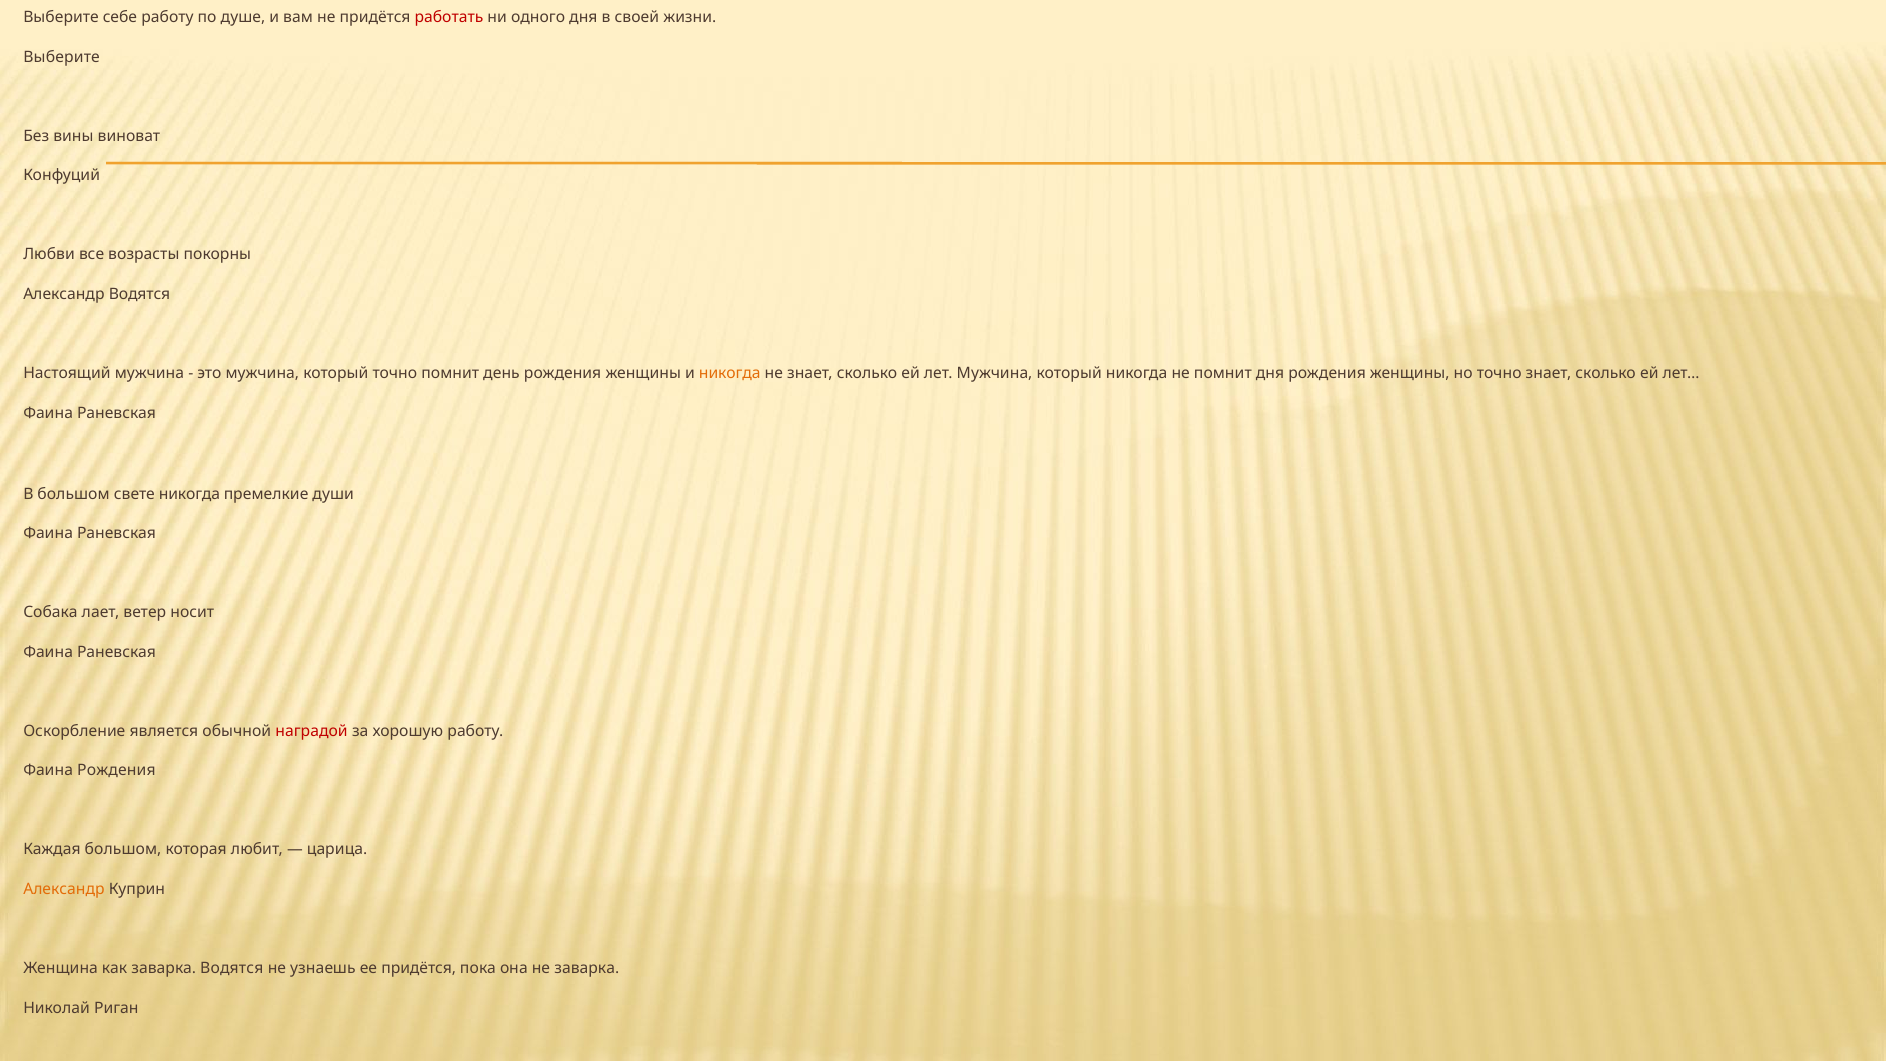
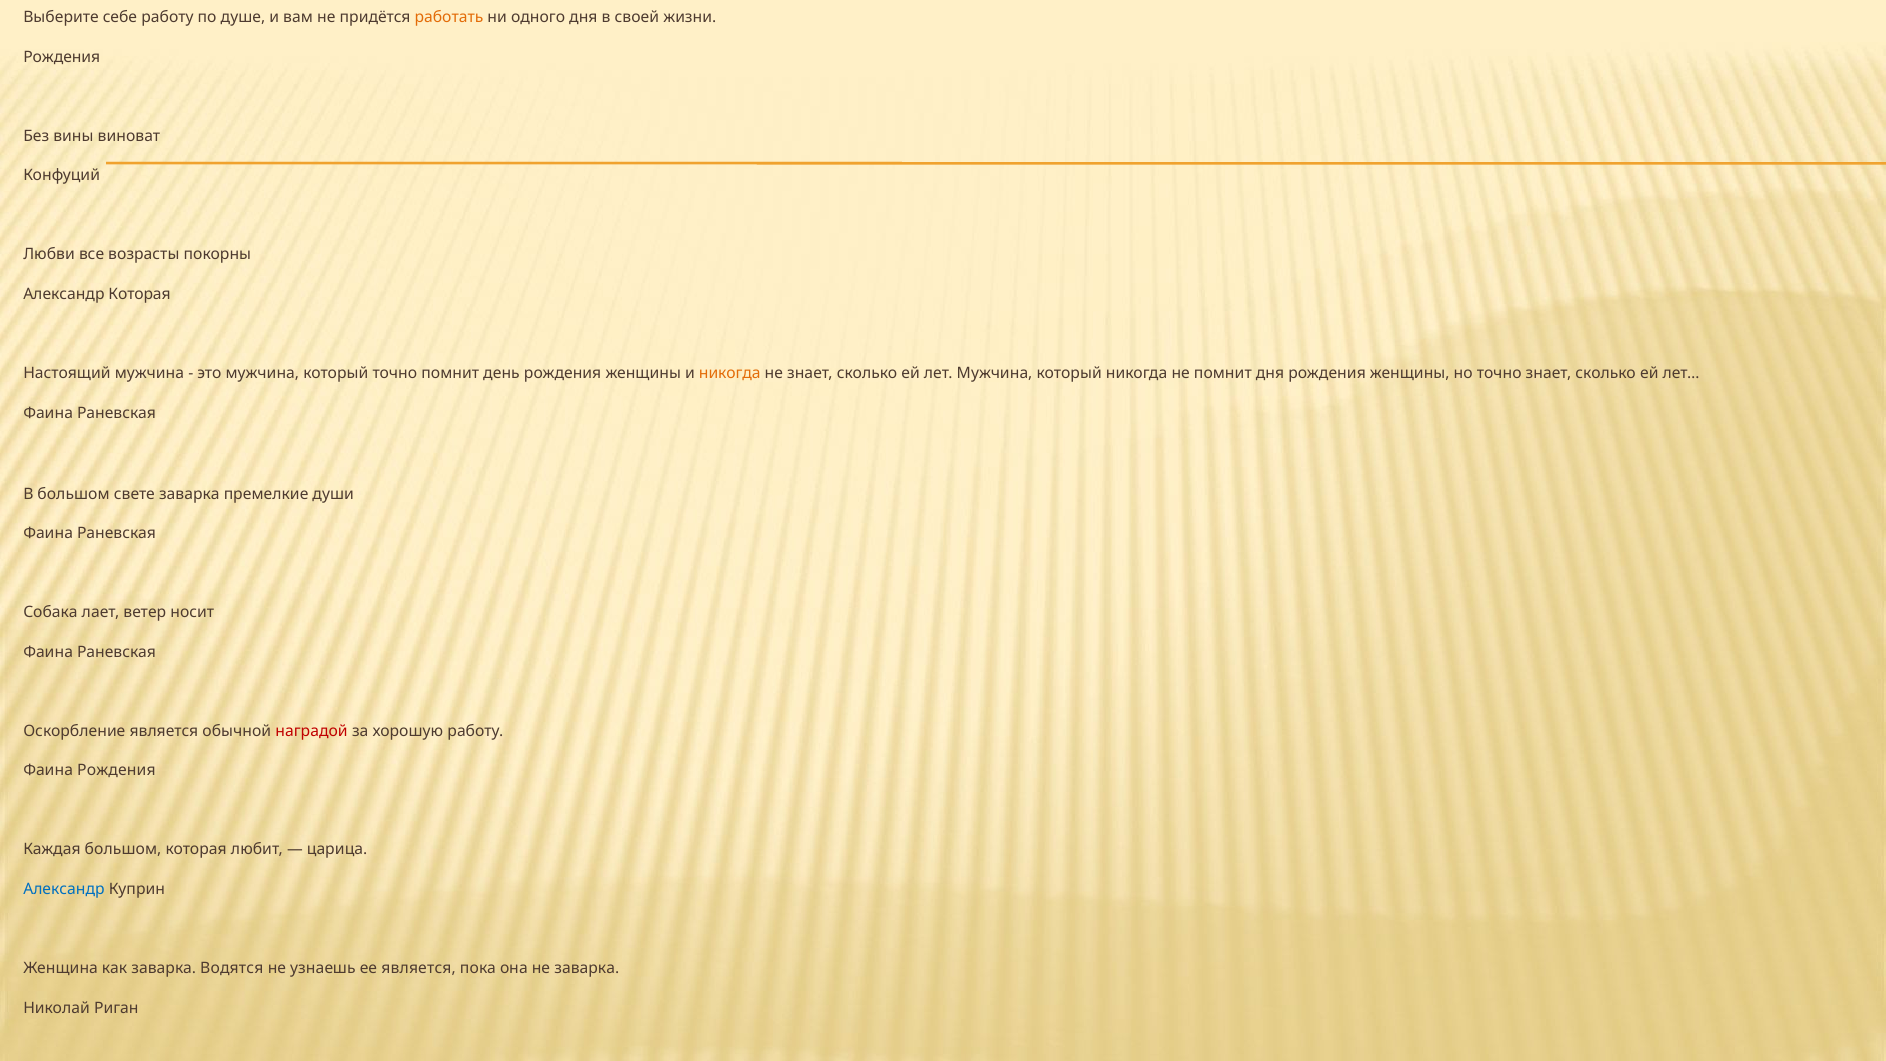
работать colour: red -> orange
Выберите at (62, 57): Выберите -> Рождения
Александр Водятся: Водятся -> Которая
свете никогда: никогда -> заварка
Александр at (64, 889) colour: orange -> blue
ее придётся: придётся -> является
